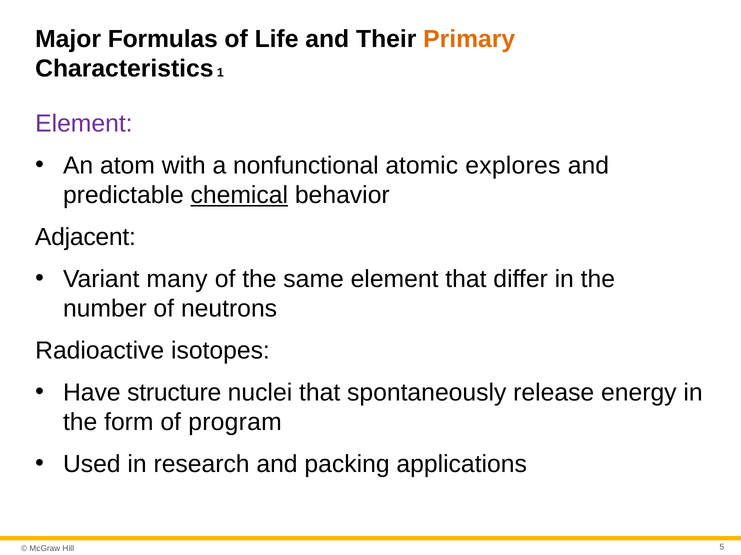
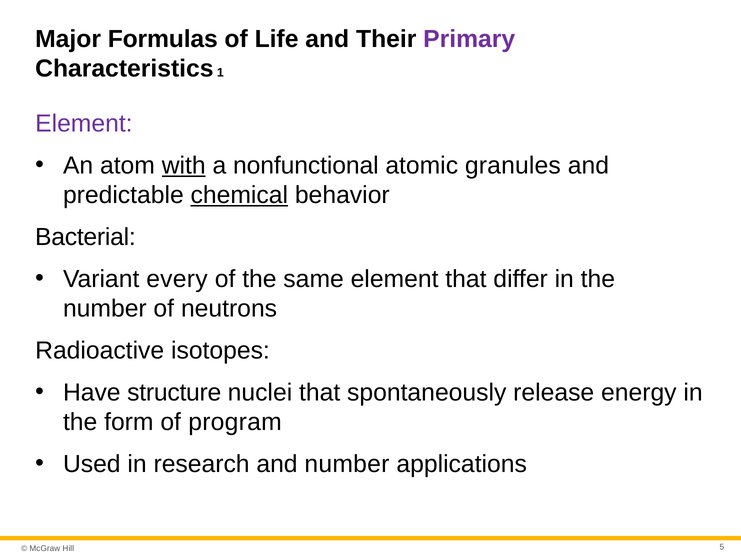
Primary colour: orange -> purple
with underline: none -> present
explores: explores -> granules
Adjacent: Adjacent -> Bacterial
many: many -> every
and packing: packing -> number
